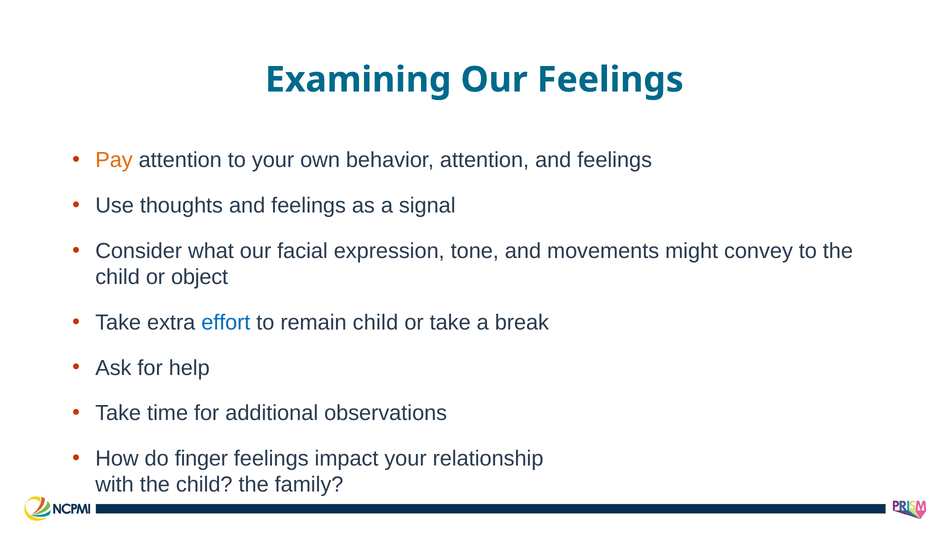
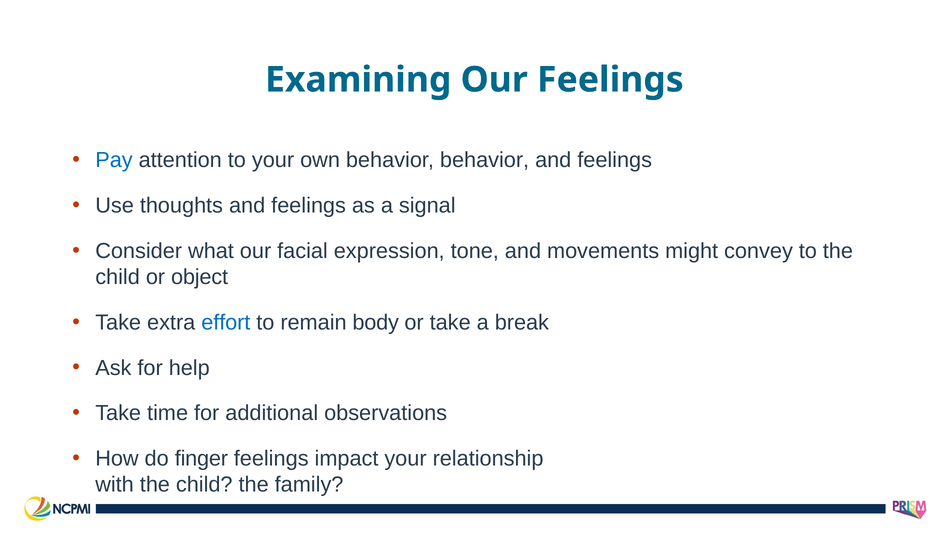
Pay colour: orange -> blue
behavior attention: attention -> behavior
remain child: child -> body
